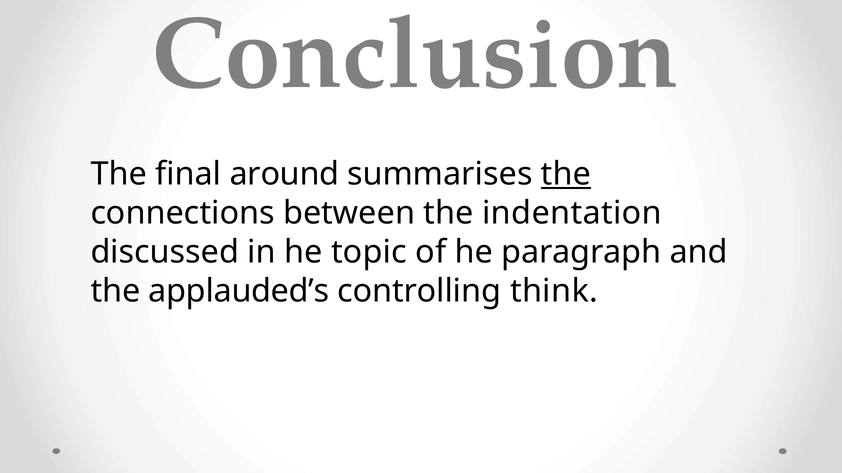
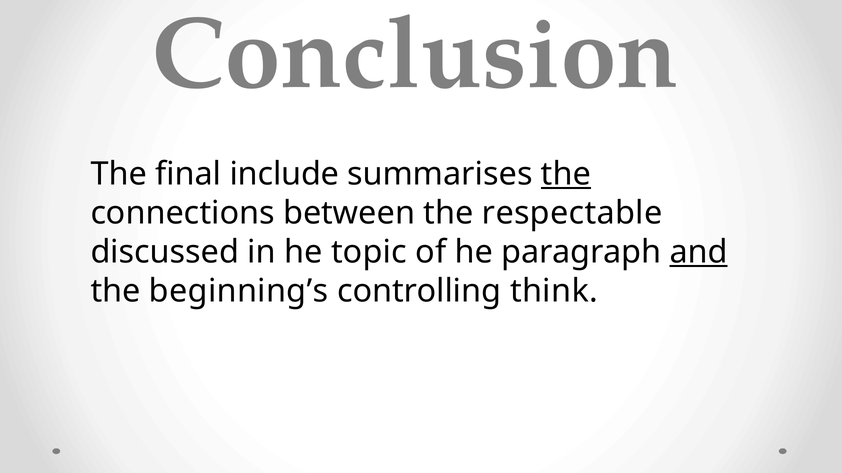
around: around -> include
indentation: indentation -> respectable
and underline: none -> present
applauded’s: applauded’s -> beginning’s
